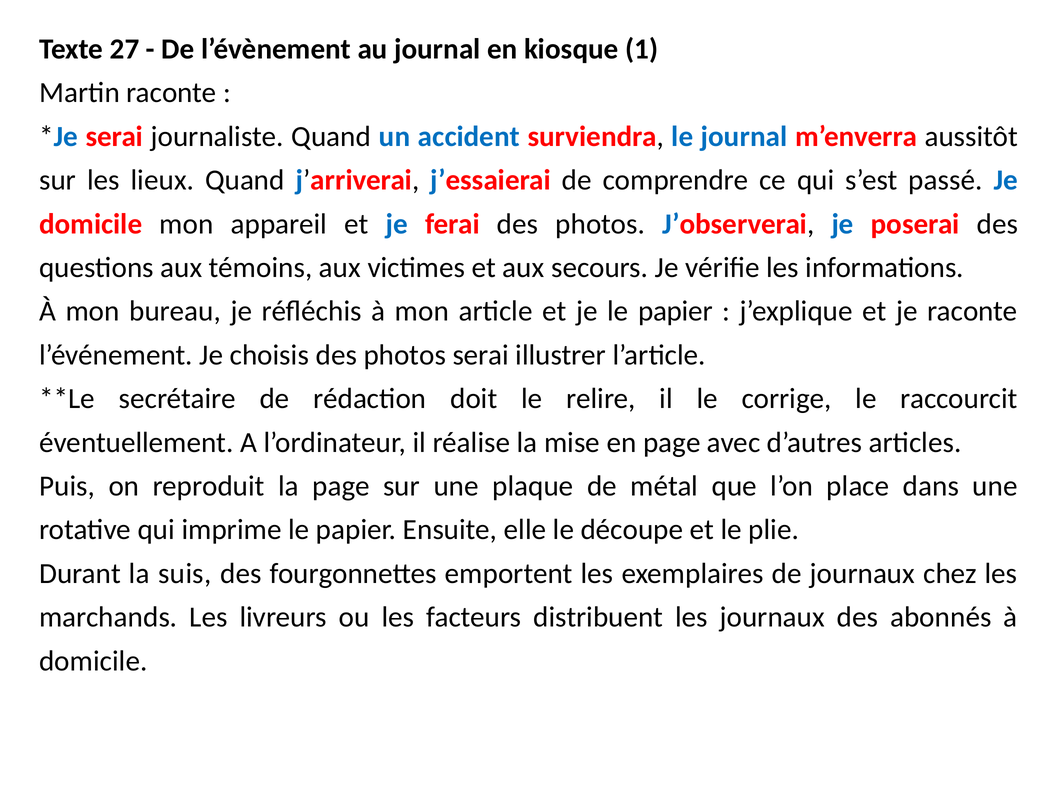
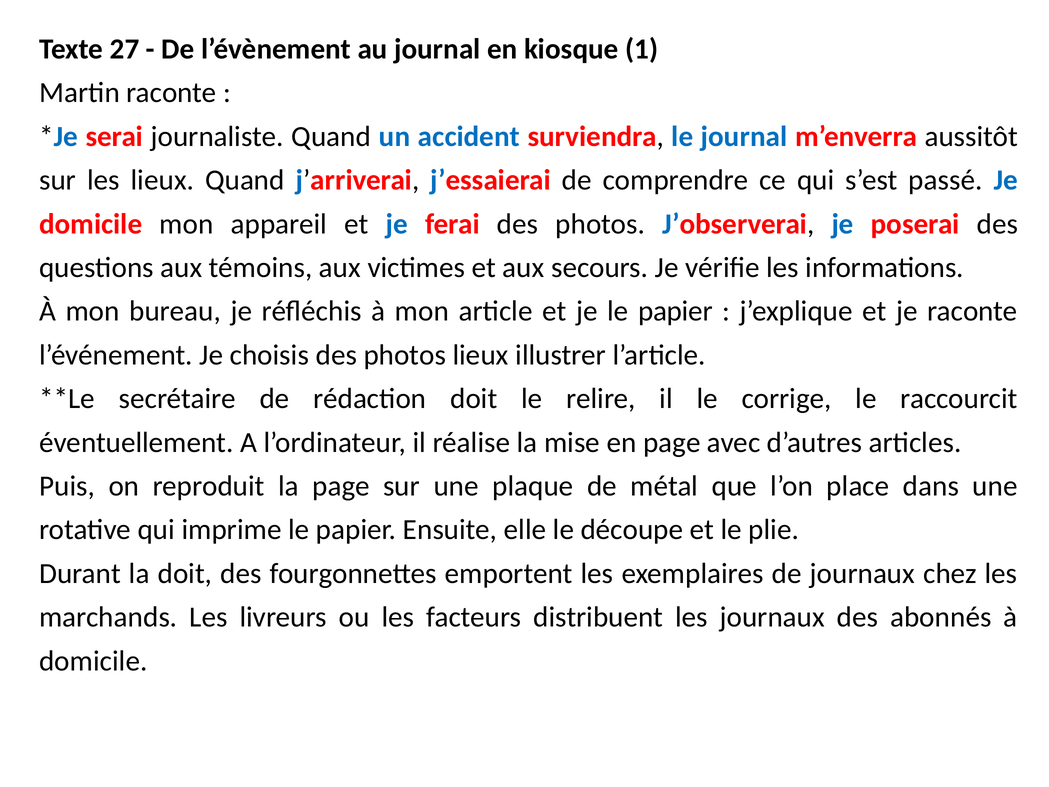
photos serai: serai -> lieux
la suis: suis -> doit
